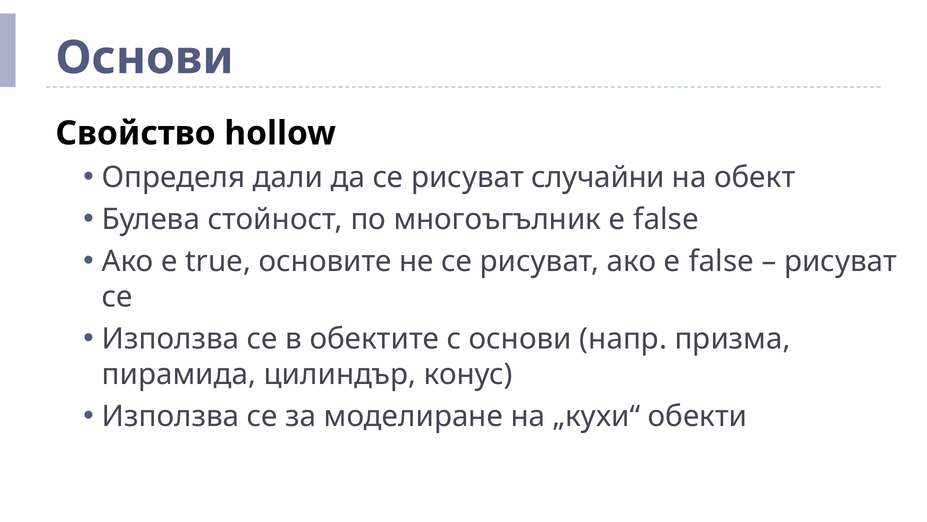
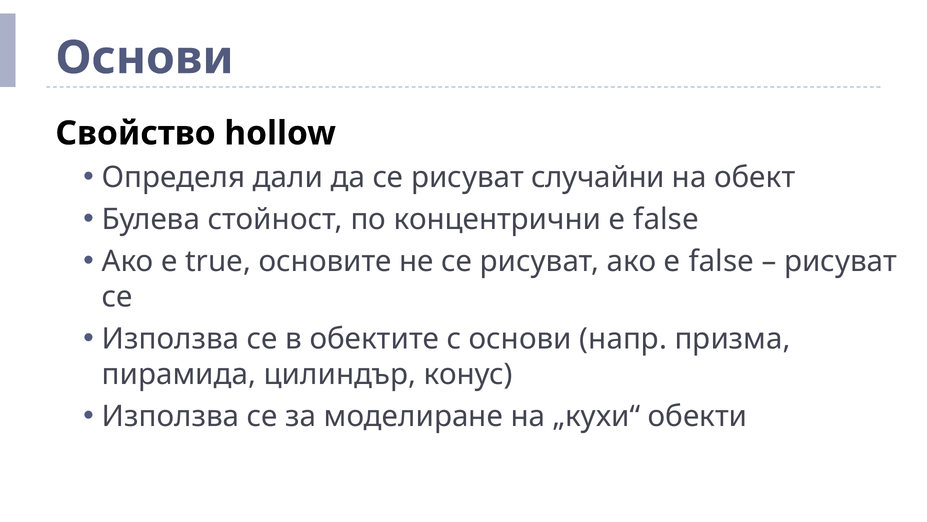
многоъгълник: многоъгълник -> концентрични
